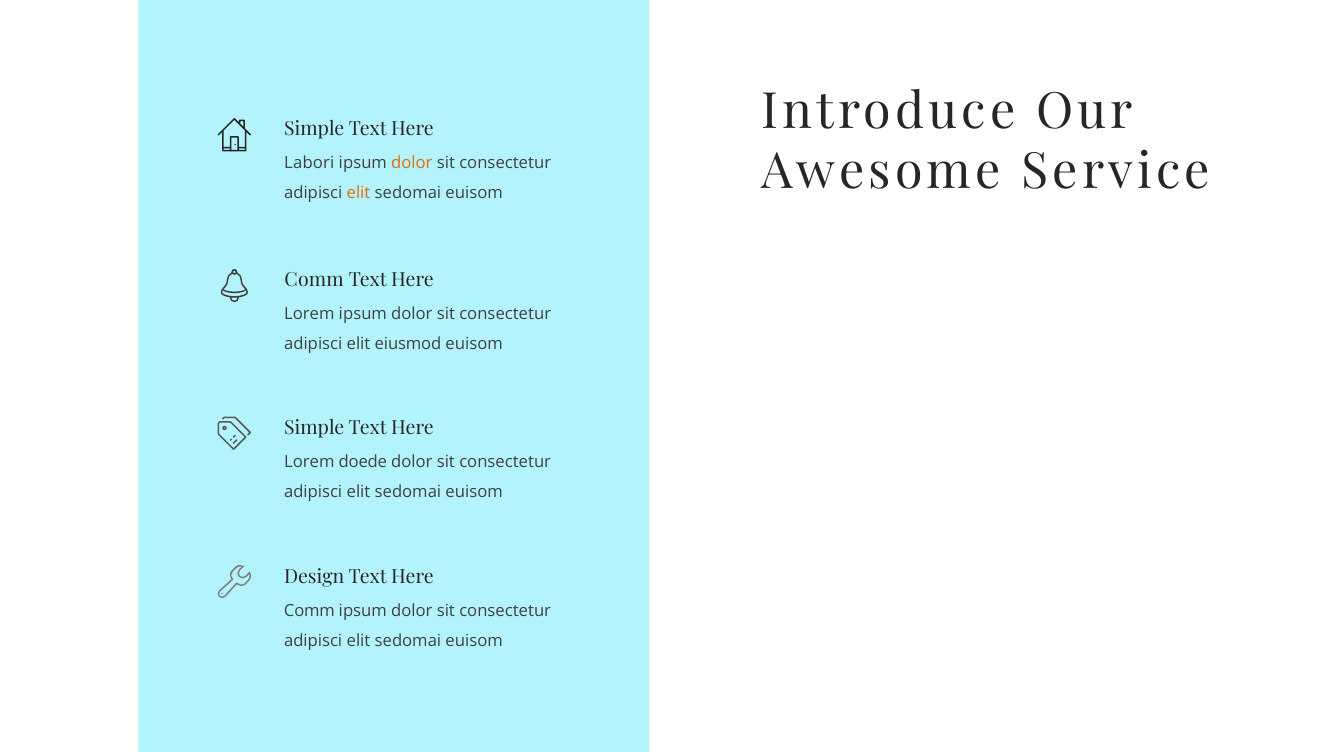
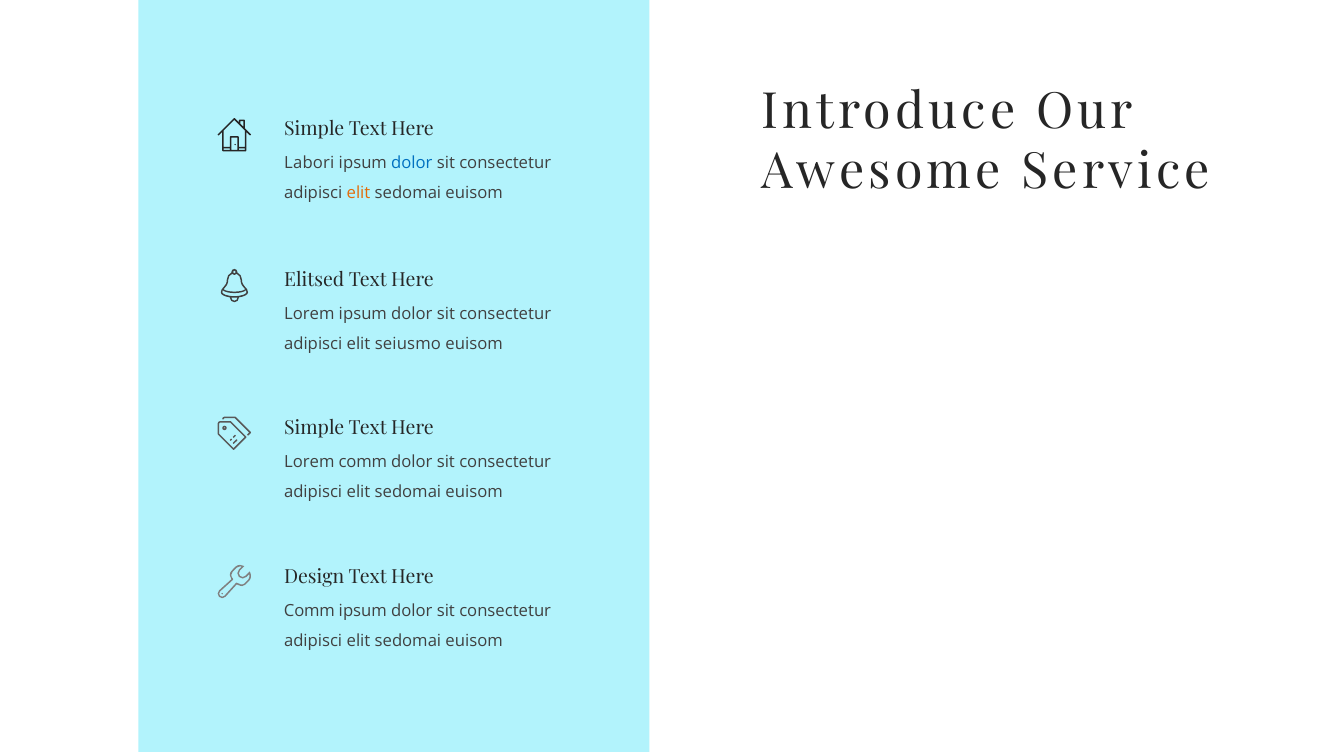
dolor at (412, 163) colour: orange -> blue
Comm at (314, 280): Comm -> Elitsed
eiusmod: eiusmod -> seiusmo
Lorem doede: doede -> comm
